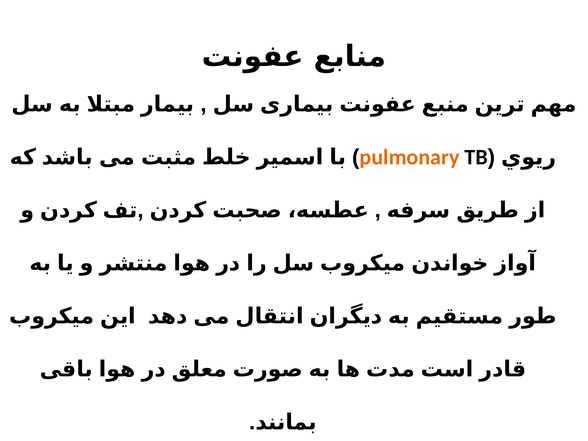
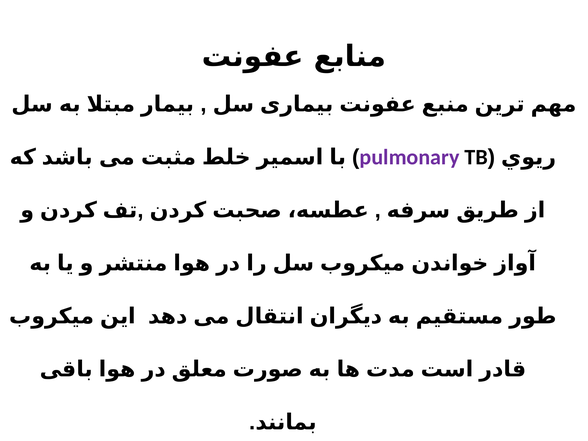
pulmonary colour: orange -> purple
